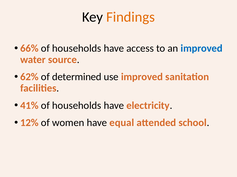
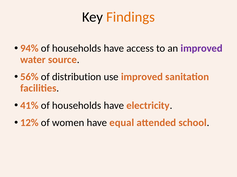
66%: 66% -> 94%
improved at (202, 48) colour: blue -> purple
62%: 62% -> 56%
determined: determined -> distribution
